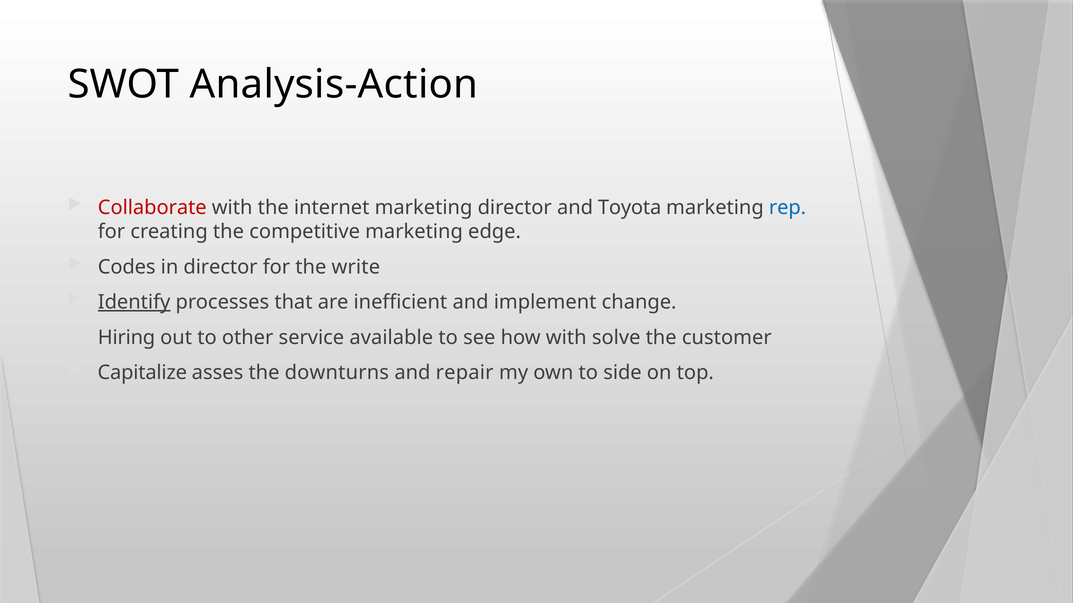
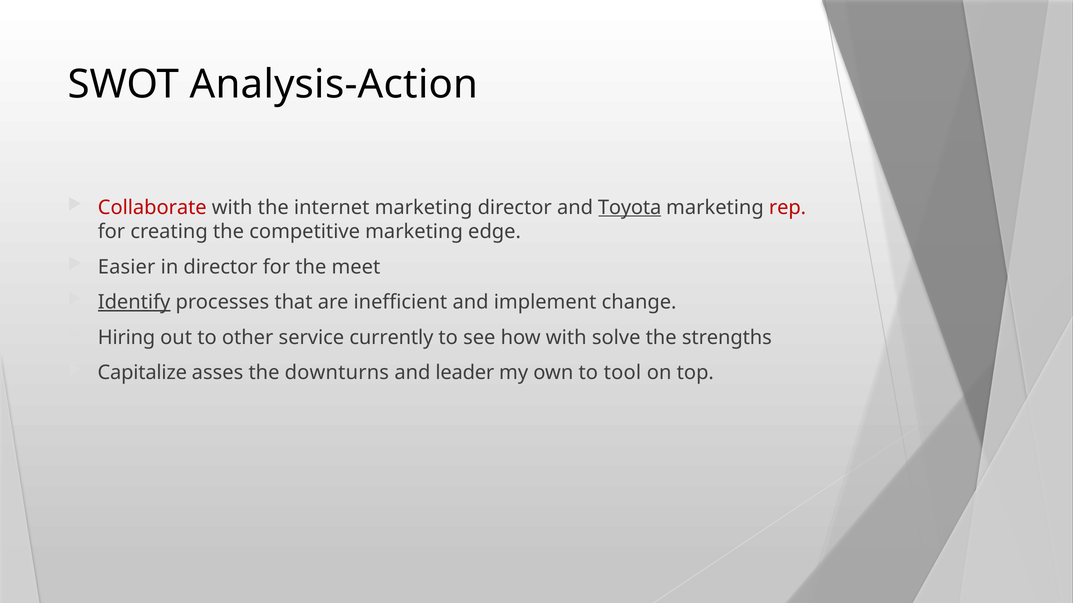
Toyota underline: none -> present
rep colour: blue -> red
Codes: Codes -> Easier
write: write -> meet
available: available -> currently
customer: customer -> strengths
repair: repair -> leader
side: side -> tool
